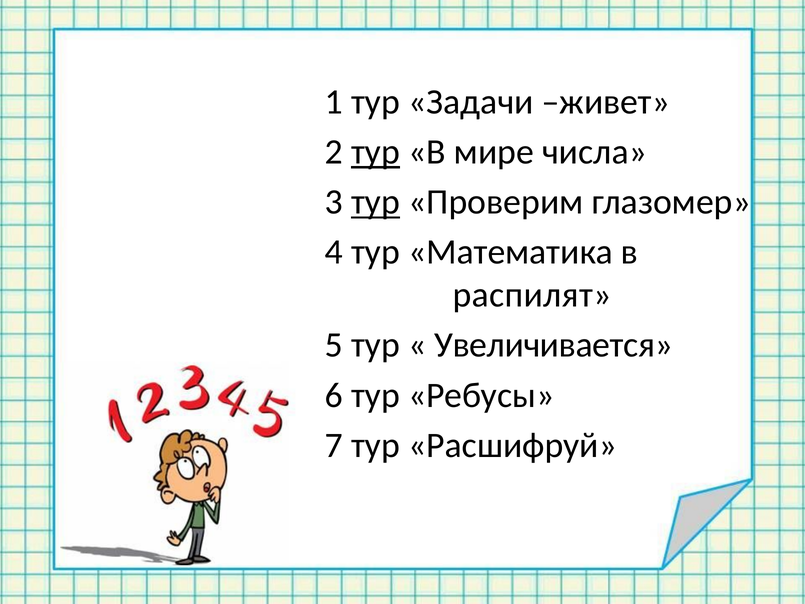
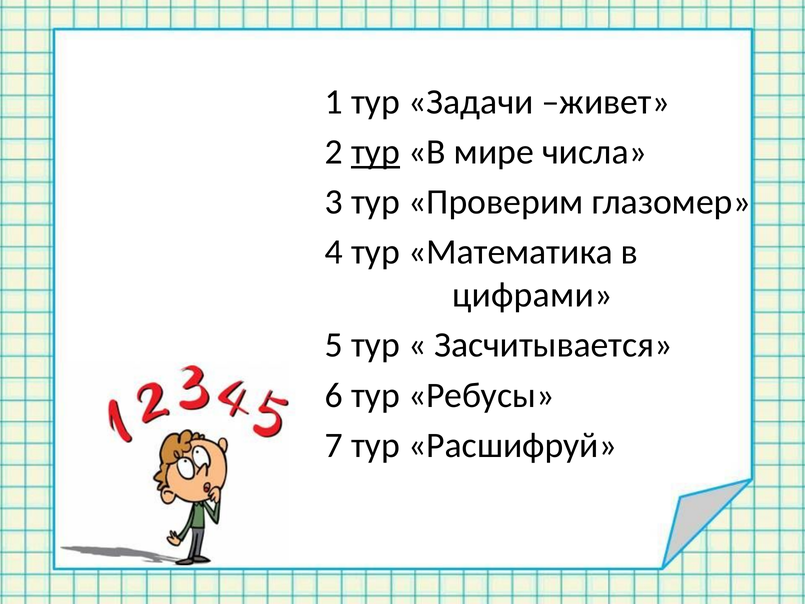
тур at (375, 202) underline: present -> none
распилят: распилят -> цифрами
Увеличивается: Увеличивается -> Засчитывается
